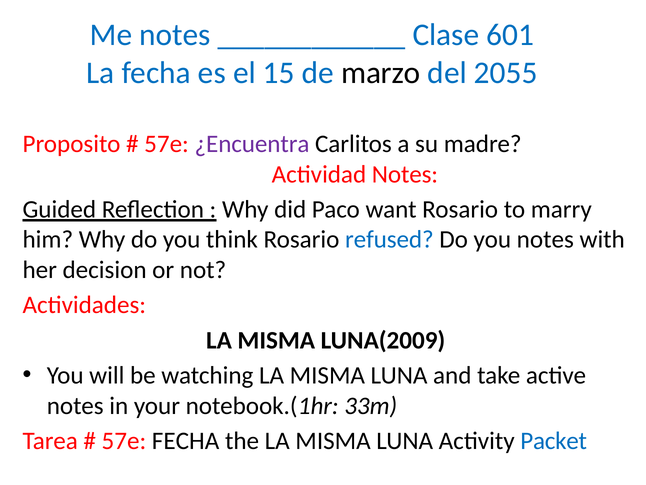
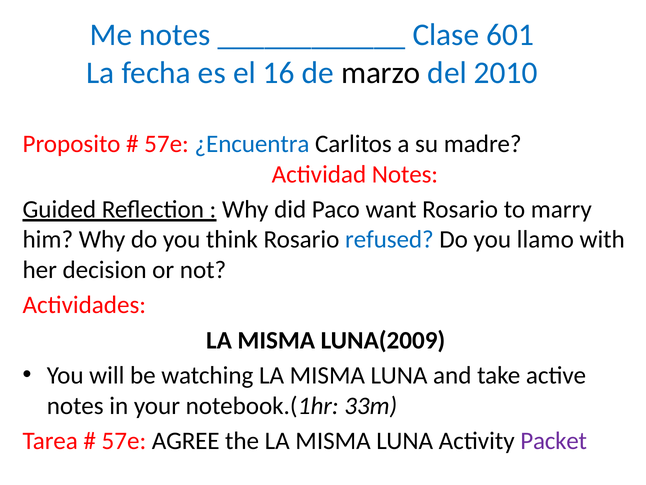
15: 15 -> 16
2055: 2055 -> 2010
¿Encuentra colour: purple -> blue
you notes: notes -> llamo
57e FECHA: FECHA -> AGREE
Packet colour: blue -> purple
